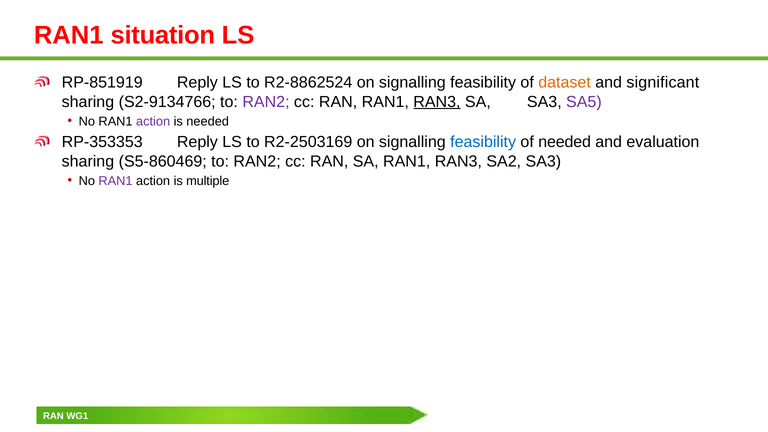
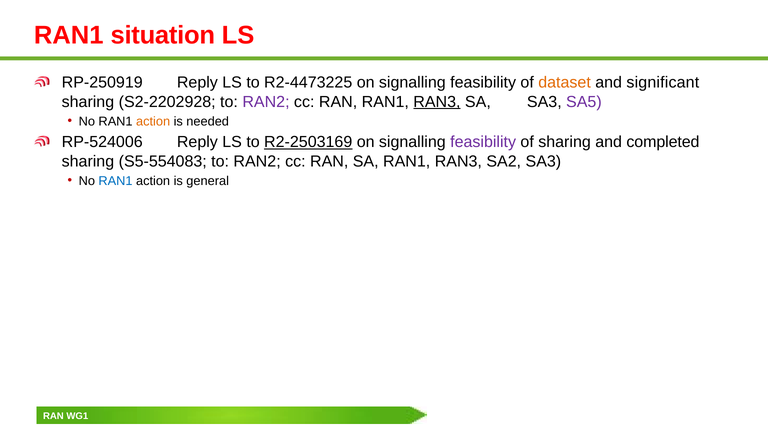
RP-851919: RP-851919 -> RP-250919
R2-8862524: R2-8862524 -> R2-4473225
S2-9134766: S2-9134766 -> S2-2202928
action at (153, 121) colour: purple -> orange
RP-353353: RP-353353 -> RP-524006
R2-2503169 underline: none -> present
feasibility at (483, 142) colour: blue -> purple
of needed: needed -> sharing
evaluation: evaluation -> completed
S5-860469: S5-860469 -> S5-554083
RAN1 at (116, 181) colour: purple -> blue
multiple: multiple -> general
